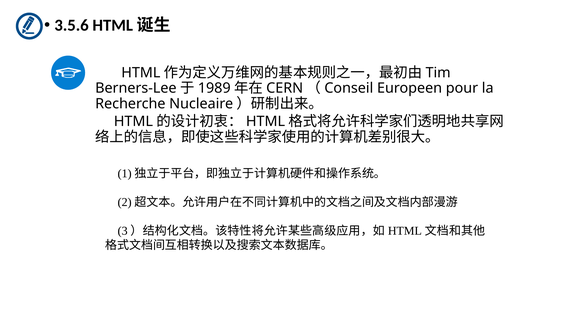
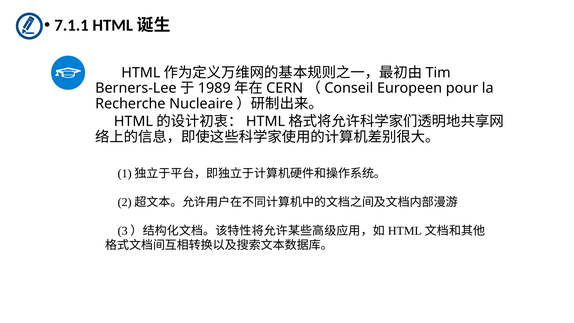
3.5.6: 3.5.6 -> 7.1.1
